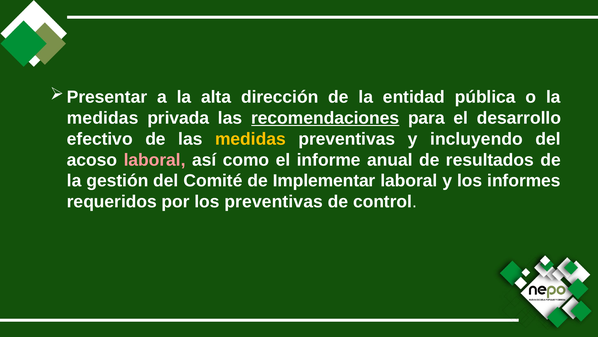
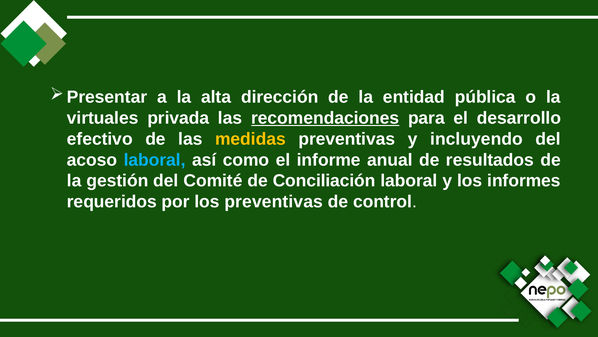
medidas at (103, 118): medidas -> virtuales
laboral at (155, 160) colour: pink -> light blue
Implementar: Implementar -> Conciliación
